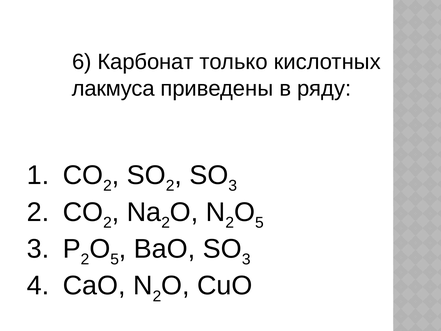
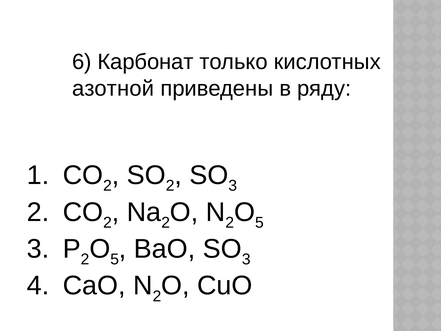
лакмуса: лакмуса -> азотной
